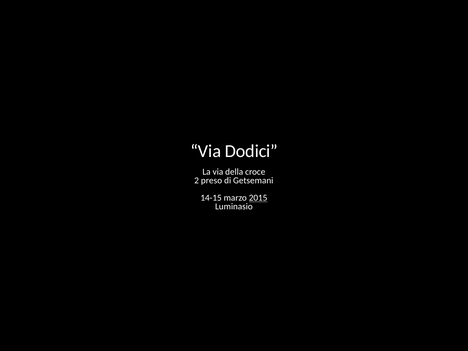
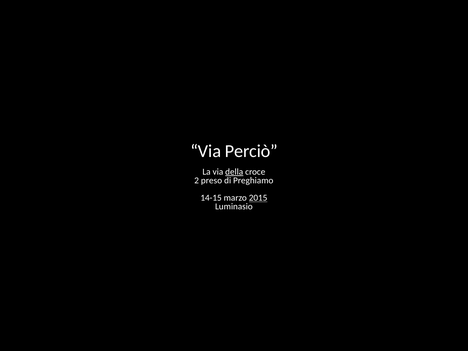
Dodici: Dodici -> Perciò
della underline: none -> present
Getsemani: Getsemani -> Preghiamo
